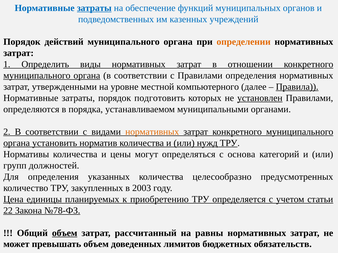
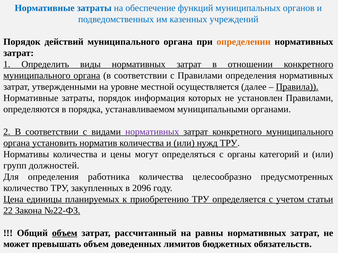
затраты at (94, 8) underline: present -> none
компьютерного: компьютерного -> осуществляется
подготовить: подготовить -> информация
установлен underline: present -> none
нормативных at (152, 132) colour: orange -> purple
основа: основа -> органы
указанных: указанных -> работника
2003: 2003 -> 2096
№78-ФЗ: №78-ФЗ -> №22-ФЗ
